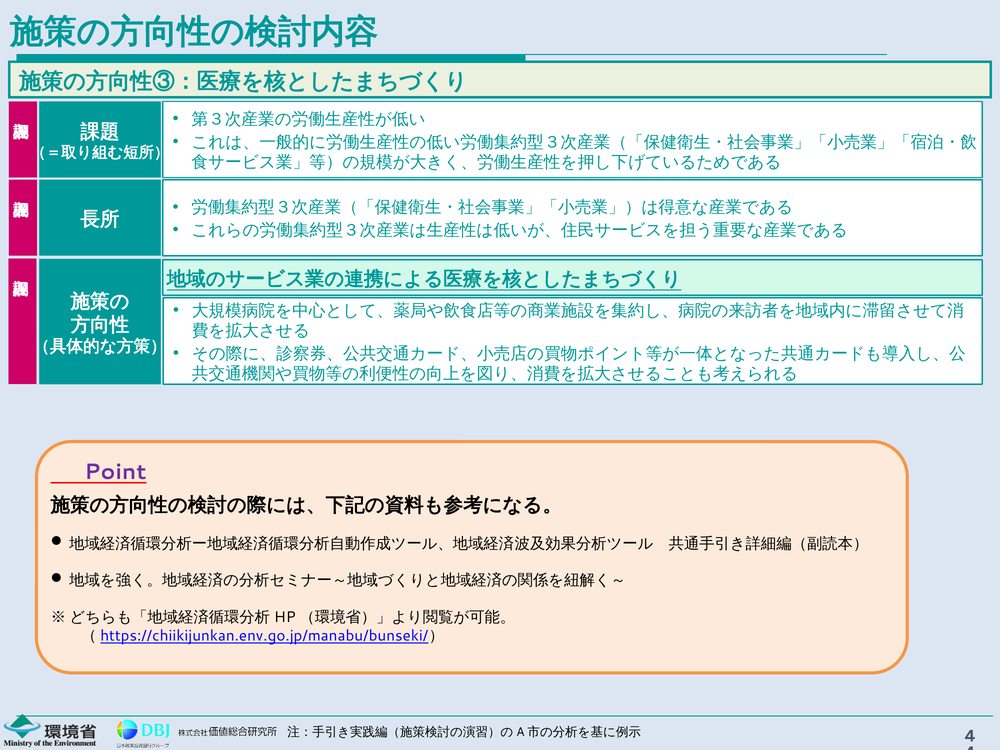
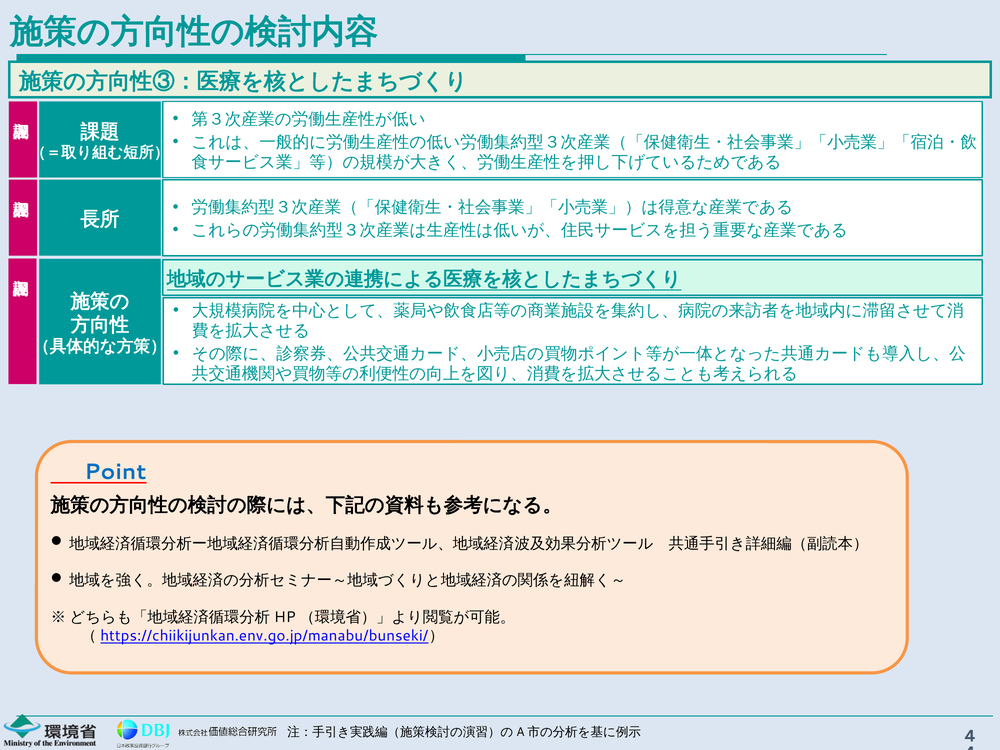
Point colour: purple -> blue
